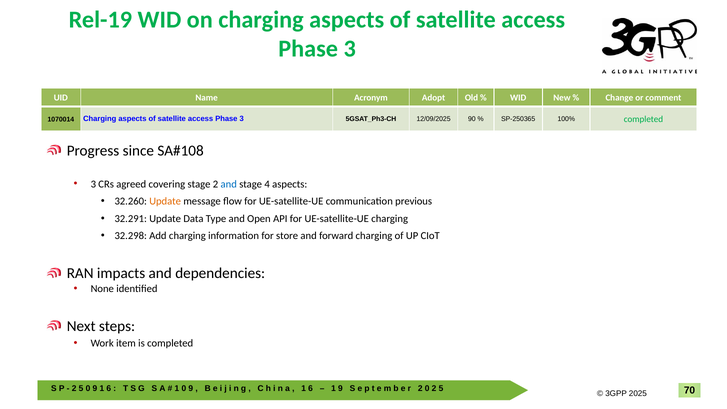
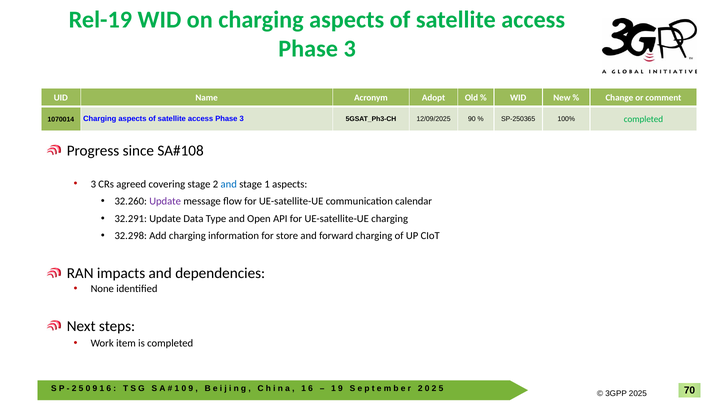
stage 4: 4 -> 1
Update at (165, 201) colour: orange -> purple
previous: previous -> calendar
